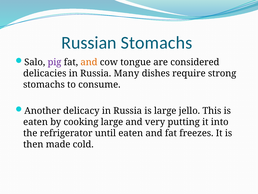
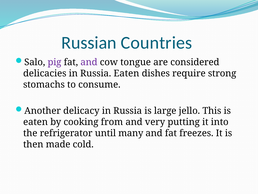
Russian Stomachs: Stomachs -> Countries
and at (89, 62) colour: orange -> purple
Russia Many: Many -> Eaten
cooking large: large -> from
until eaten: eaten -> many
